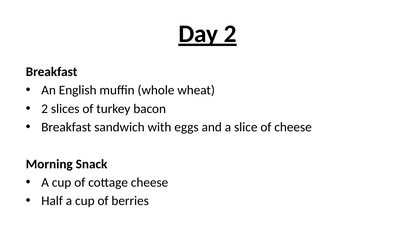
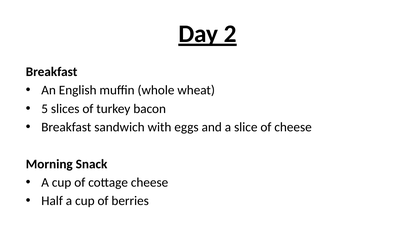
2 at (45, 109): 2 -> 5
